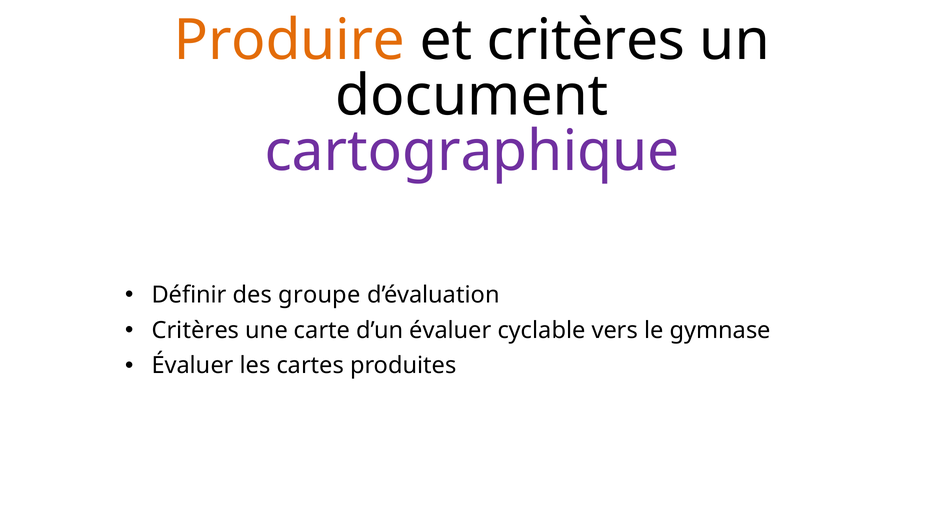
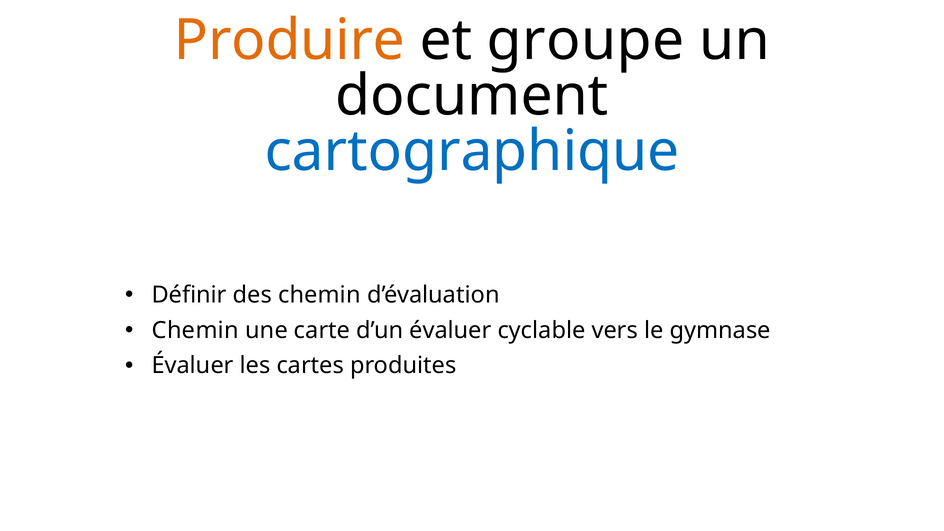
et critères: critères -> groupe
cartographique colour: purple -> blue
des groupe: groupe -> chemin
Critères at (195, 330): Critères -> Chemin
